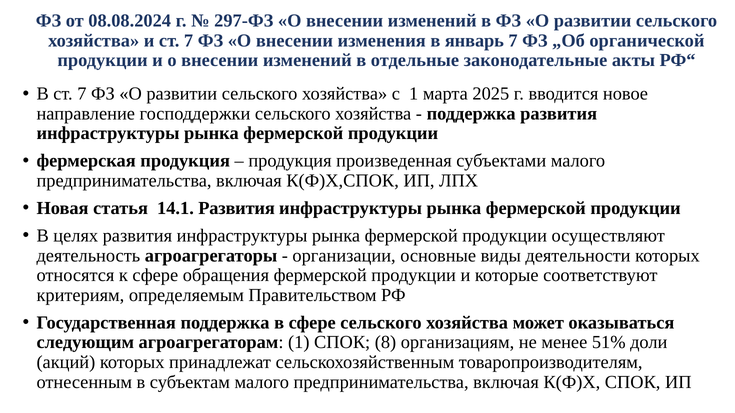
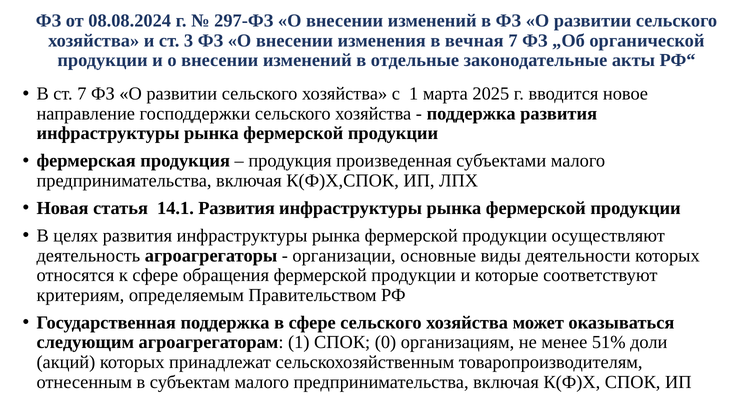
и ст 7: 7 -> 3
январь: январь -> вечная
8: 8 -> 0
